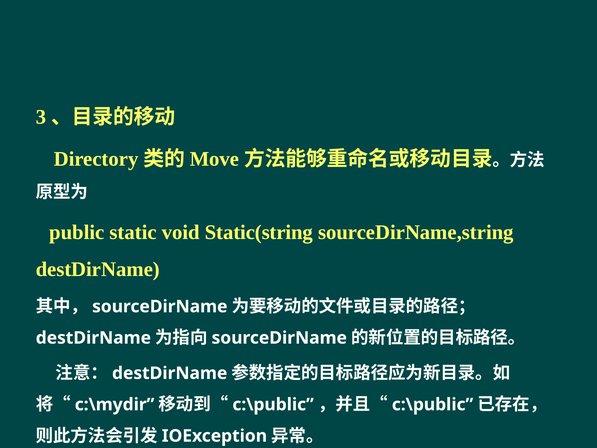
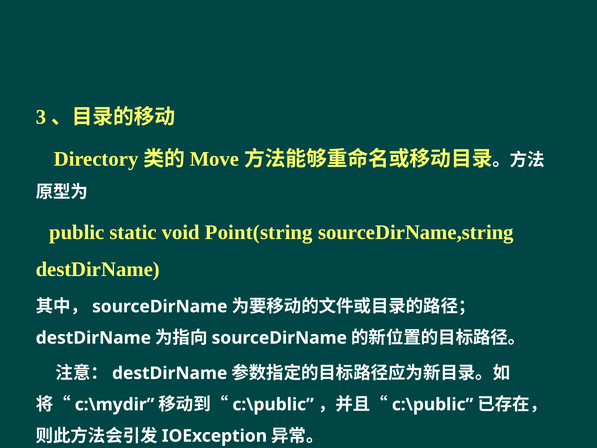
Static(string: Static(string -> Point(string
